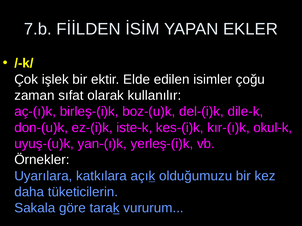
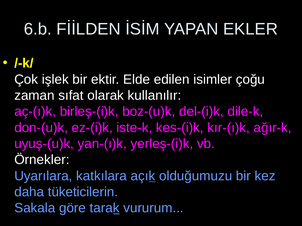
7.b: 7.b -> 6.b
okul-k: okul-k -> ağır-k
